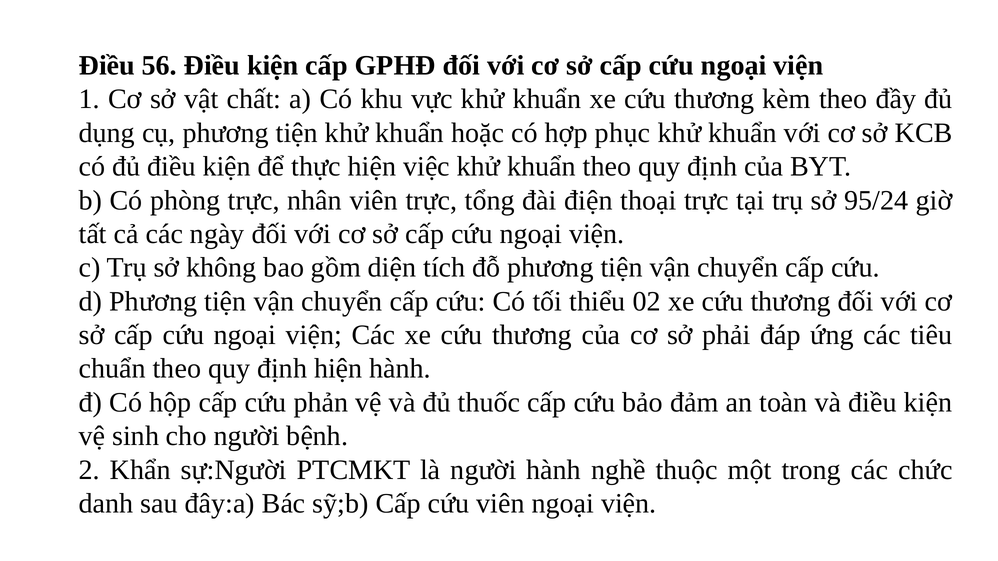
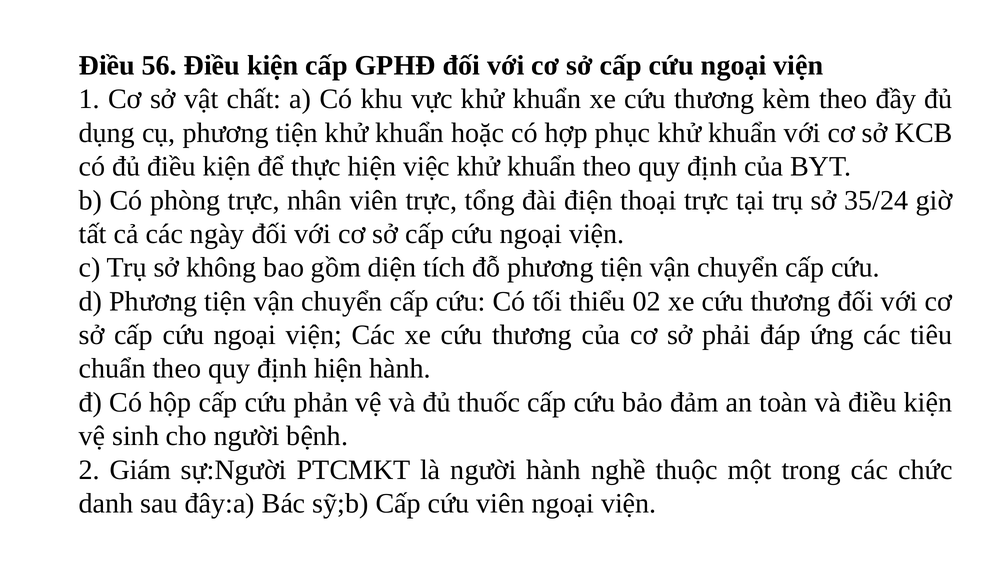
95/24: 95/24 -> 35/24
Khẩn: Khẩn -> Giám
